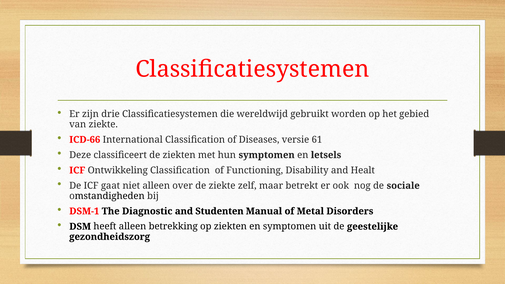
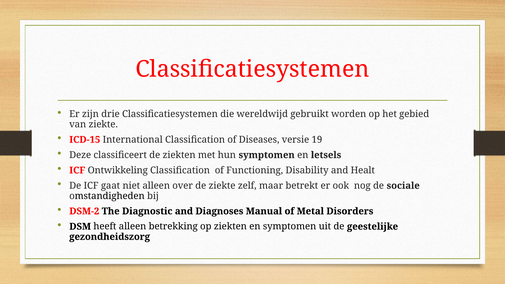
ICD-66: ICD-66 -> ICD-15
61: 61 -> 19
DSM-1: DSM-1 -> DSM-2
Studenten: Studenten -> Diagnoses
